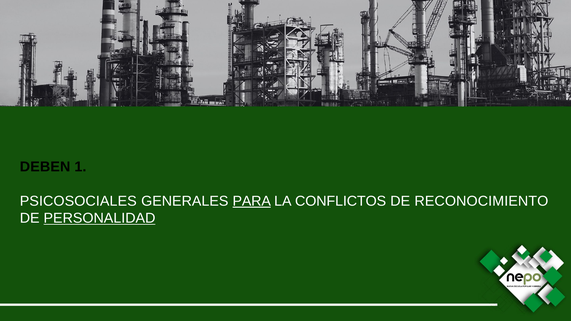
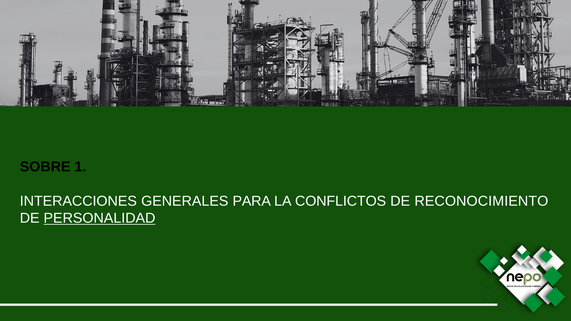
DEBEN: DEBEN -> SOBRE
PSICOSOCIALES: PSICOSOCIALES -> INTERACCIONES
PARA underline: present -> none
